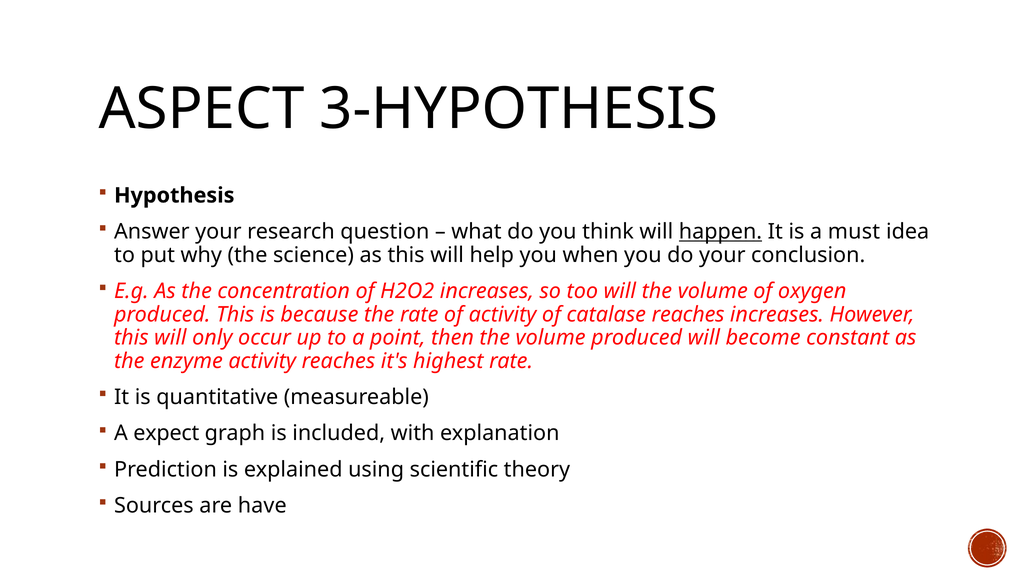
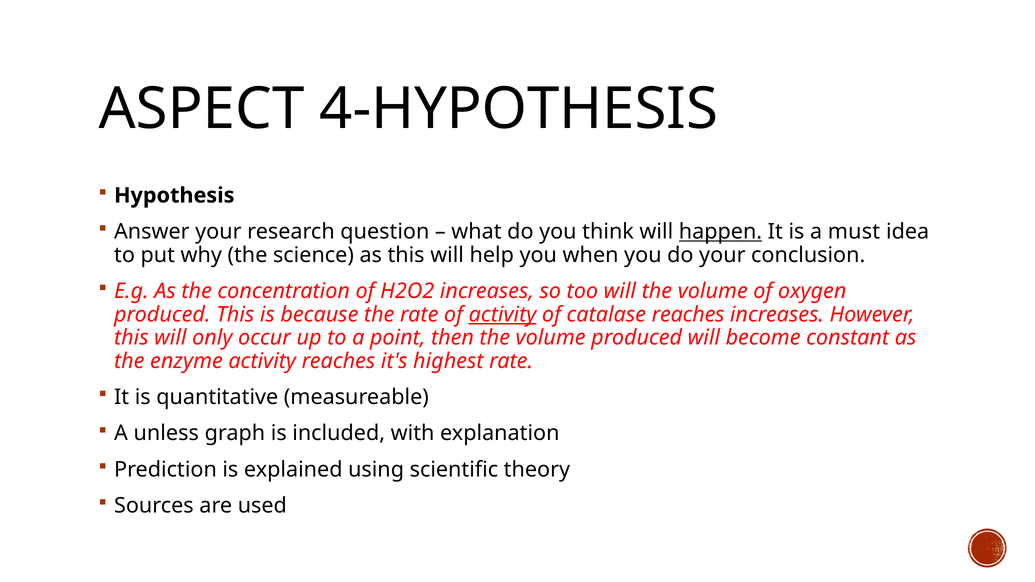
3-HYPOTHESIS: 3-HYPOTHESIS -> 4-HYPOTHESIS
activity at (503, 315) underline: none -> present
expect: expect -> unless
have: have -> used
